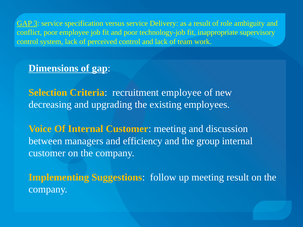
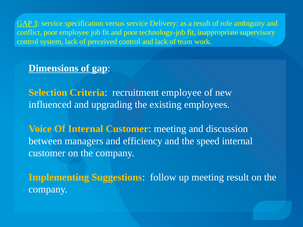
decreasing: decreasing -> influenced
group: group -> speed
